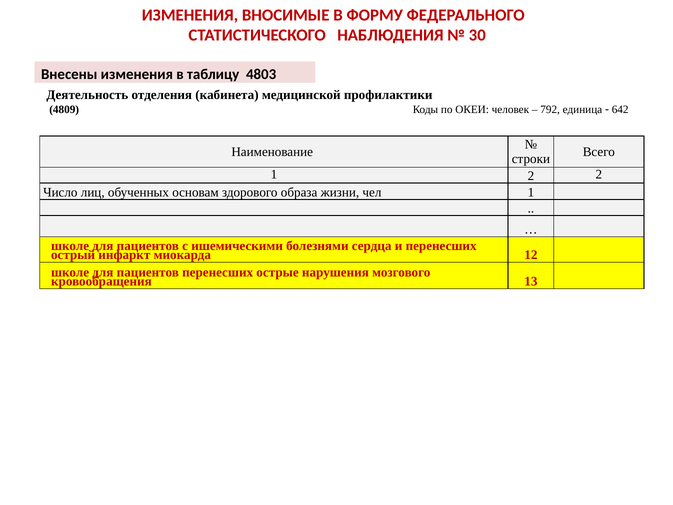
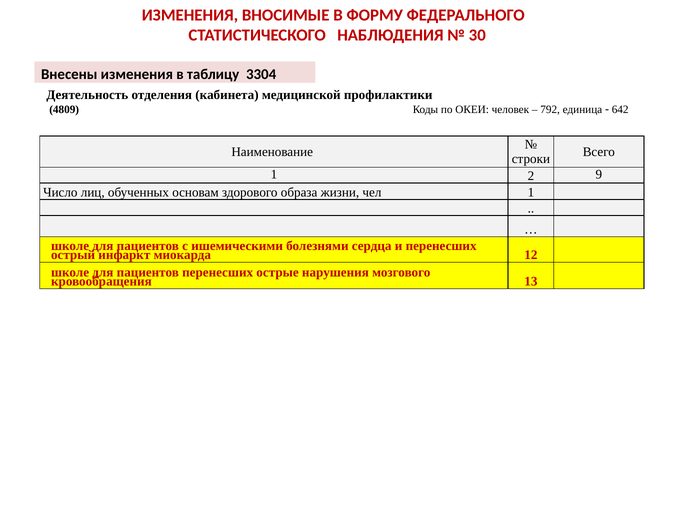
4803: 4803 -> 3304
2 2: 2 -> 9
